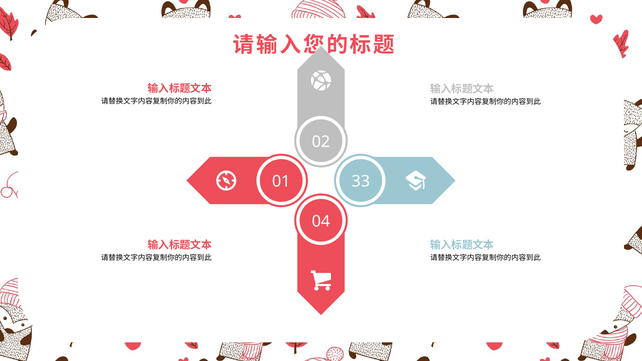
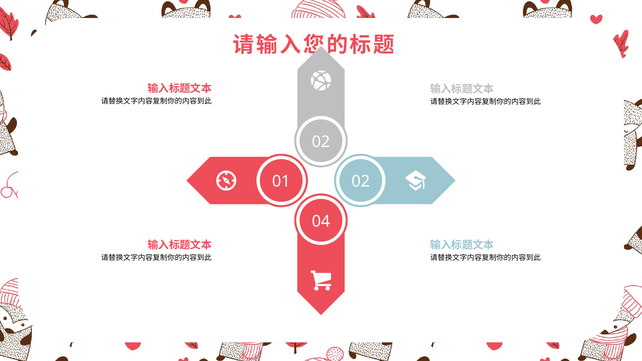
01 33: 33 -> 02
